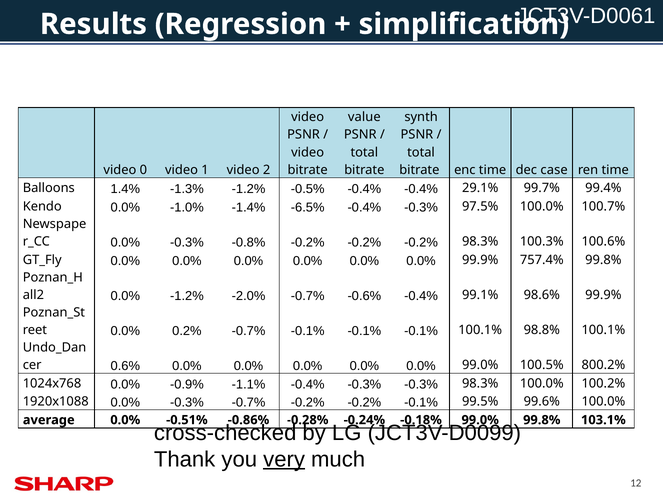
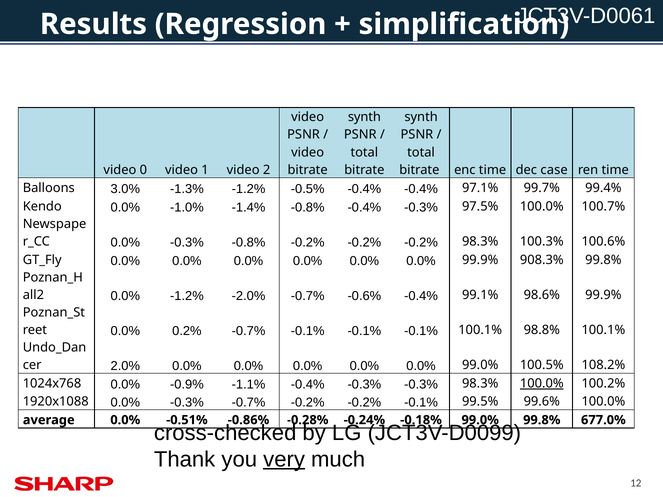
value at (364, 117): value -> synth
1.4%: 1.4% -> 3.0%
29.1%: 29.1% -> 97.1%
-1.4% -6.5%: -6.5% -> -0.8%
757.4%: 757.4% -> 908.3%
0.6%: 0.6% -> 2.0%
800.2%: 800.2% -> 108.2%
100.0% at (542, 384) underline: none -> present
103.1%: 103.1% -> 677.0%
